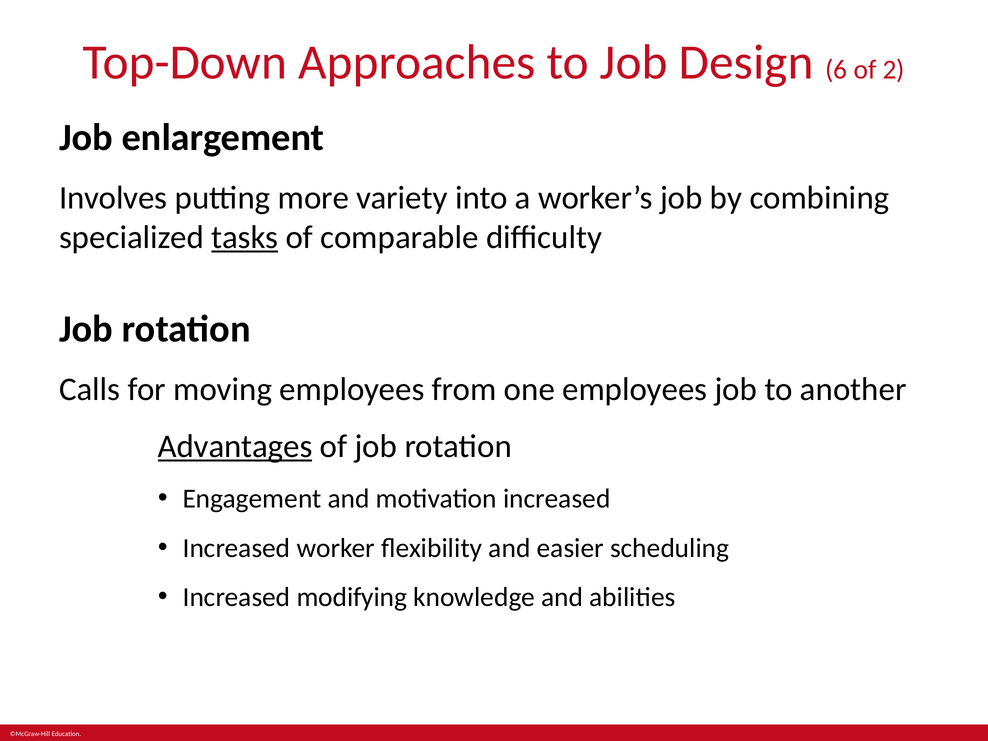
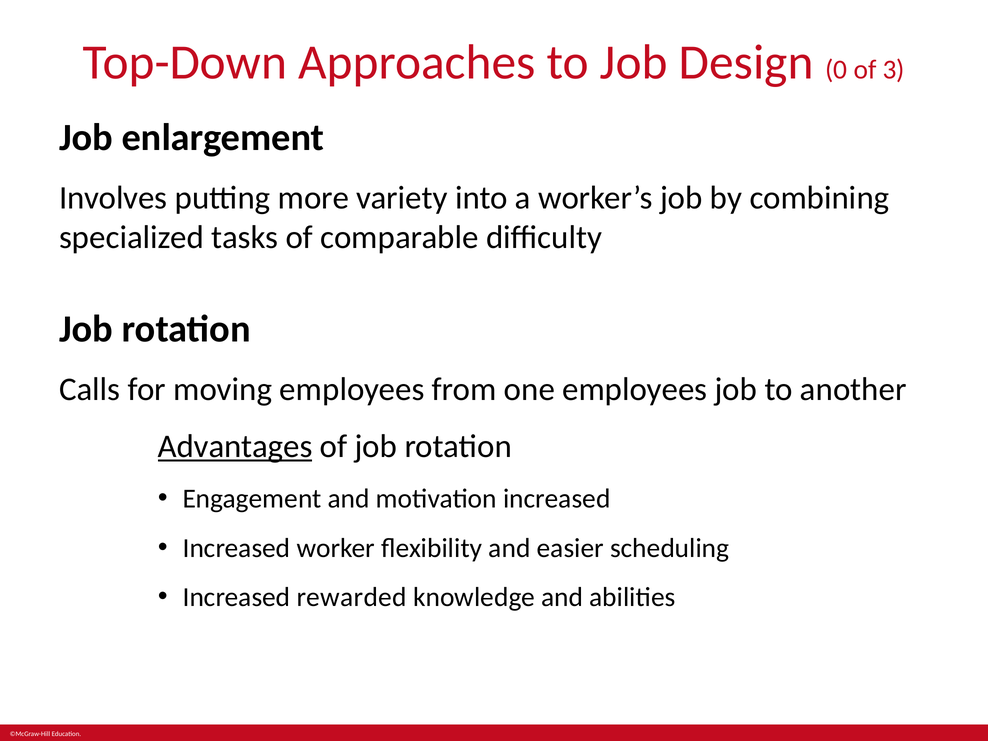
6: 6 -> 0
2: 2 -> 3
tasks underline: present -> none
modifying: modifying -> rewarded
